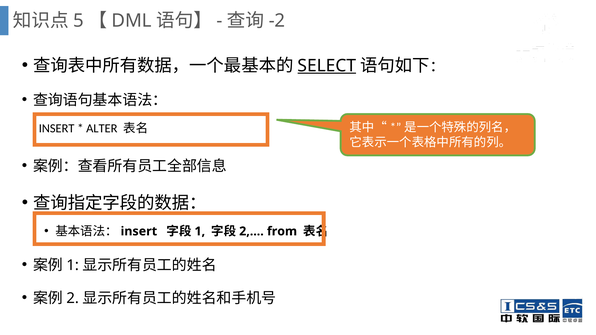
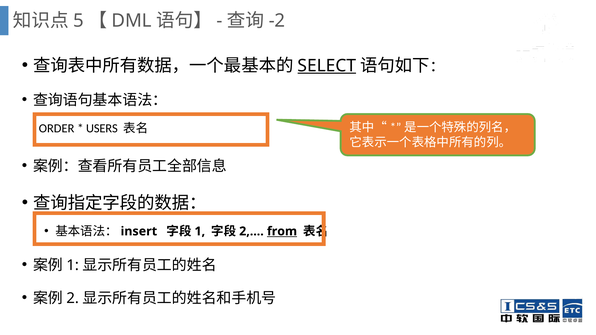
INSERT at (57, 129): INSERT -> ORDER
ALTER: ALTER -> USERS
from underline: none -> present
